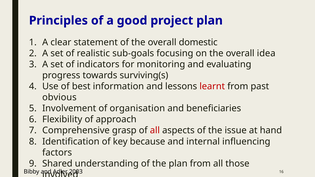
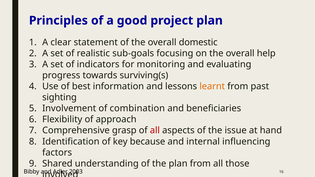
idea: idea -> help
learnt colour: red -> orange
obvious: obvious -> sighting
organisation: organisation -> combination
